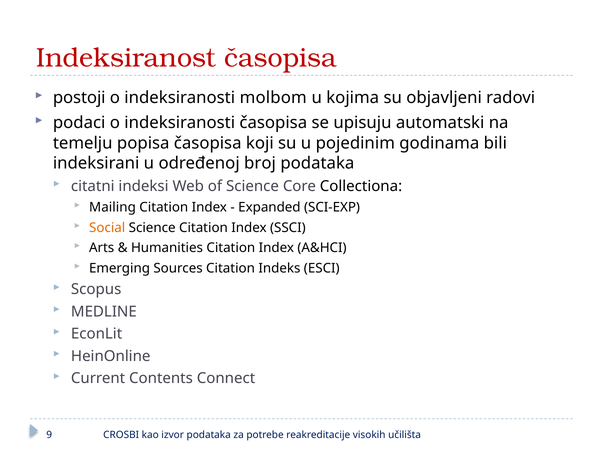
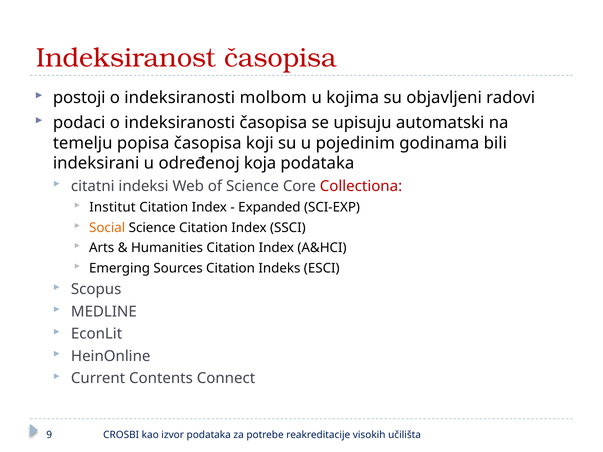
broj: broj -> koja
Collectiona colour: black -> red
Mailing: Mailing -> Institut
